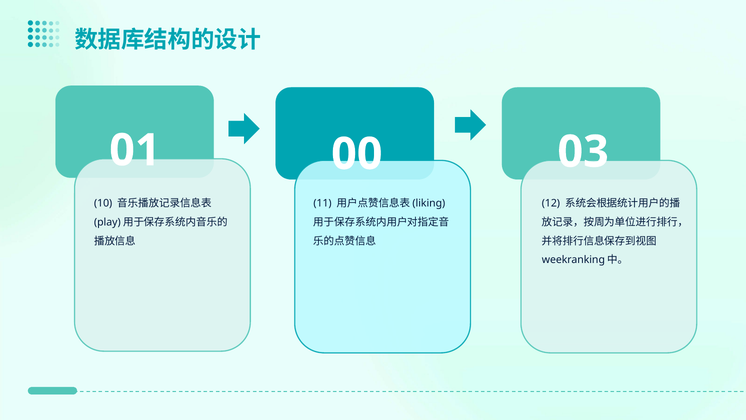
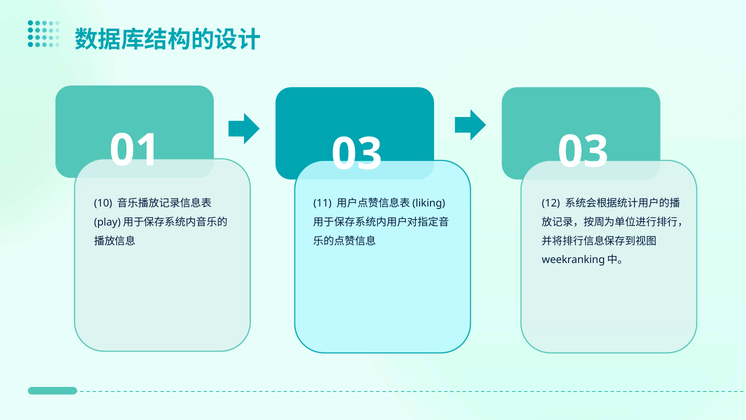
01 00: 00 -> 03
